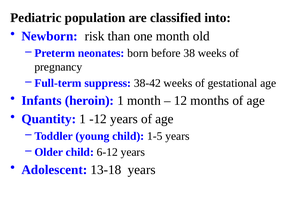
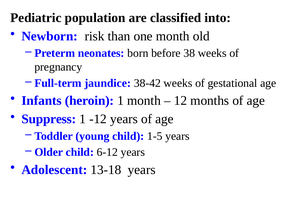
suppress: suppress -> jaundice
Quantity: Quantity -> Suppress
